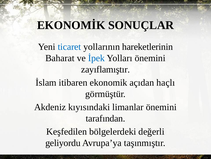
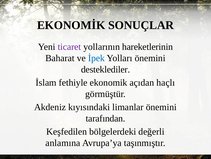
ticaret colour: blue -> purple
zayıflamıştır: zayıflamıştır -> desteklediler
itibaren: itibaren -> fethiyle
geliyordu: geliyordu -> anlamına
